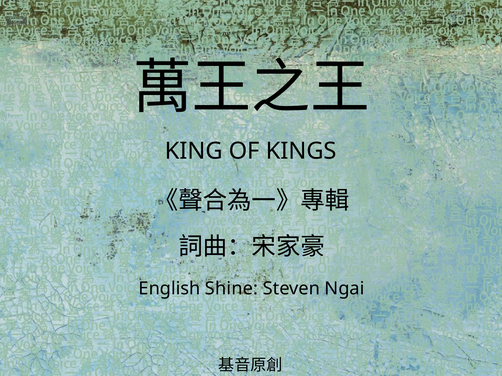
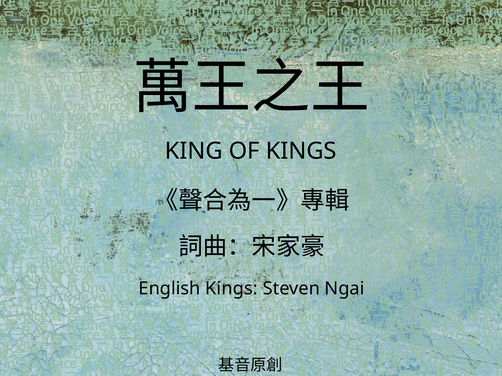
English Shine: Shine -> Kings
